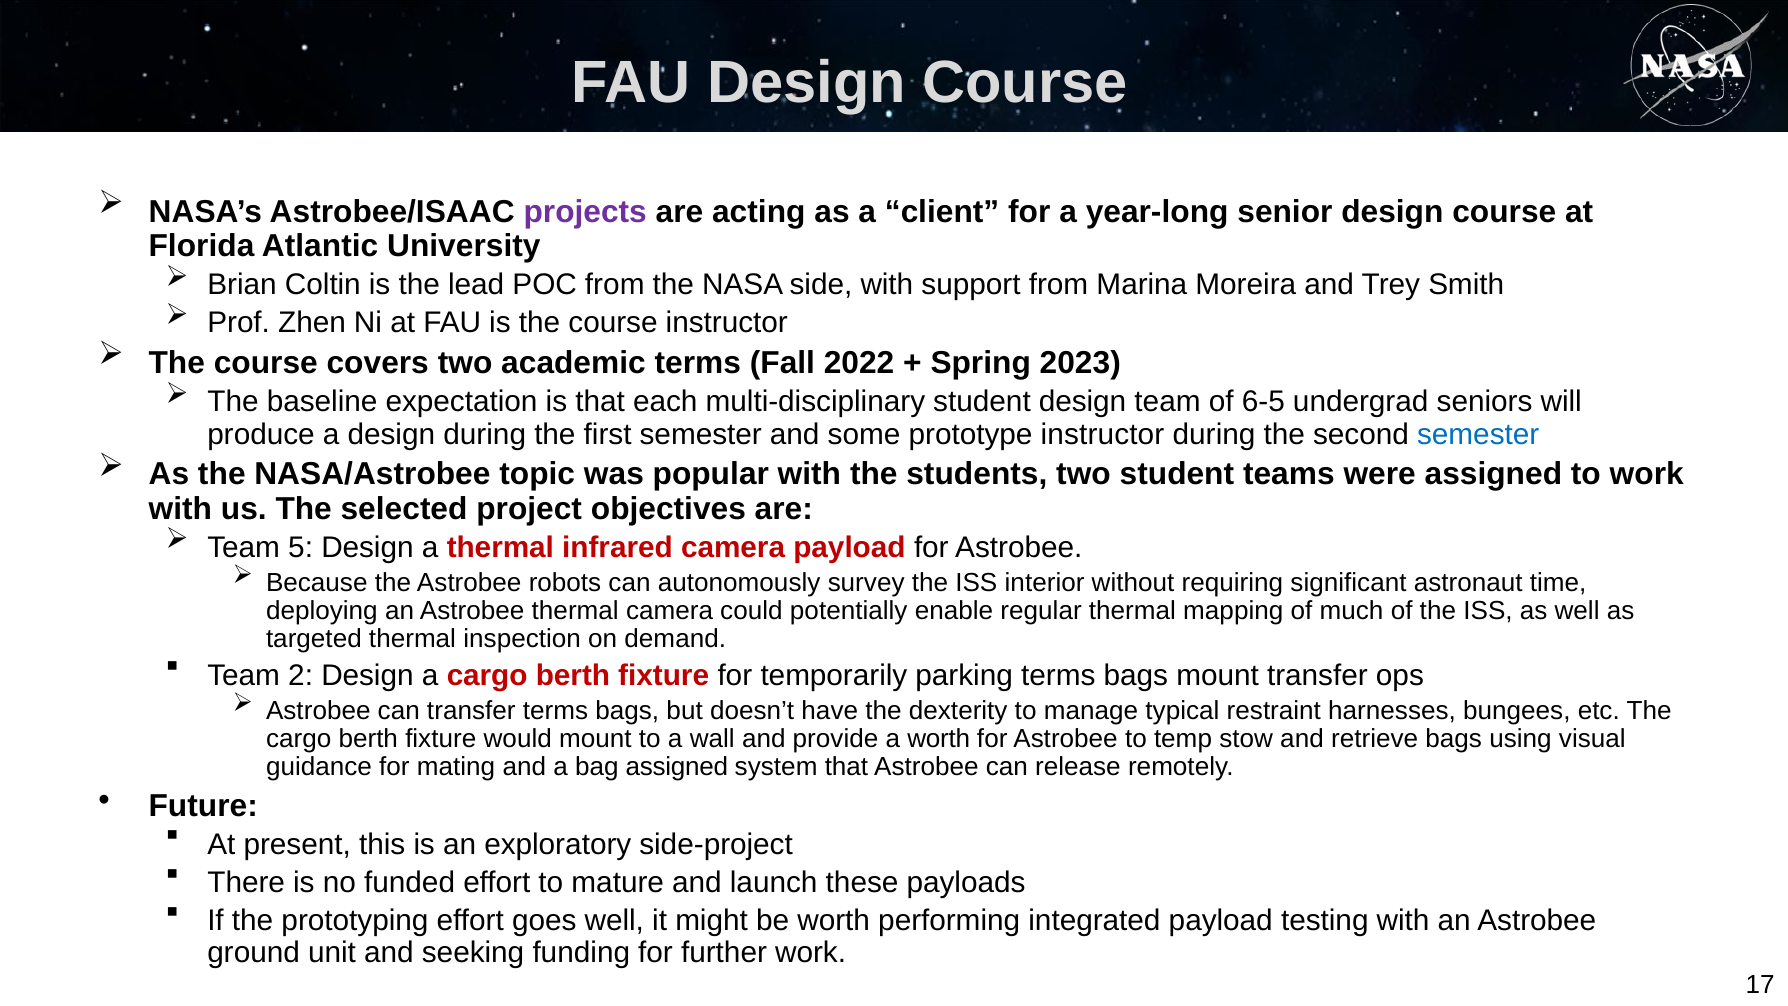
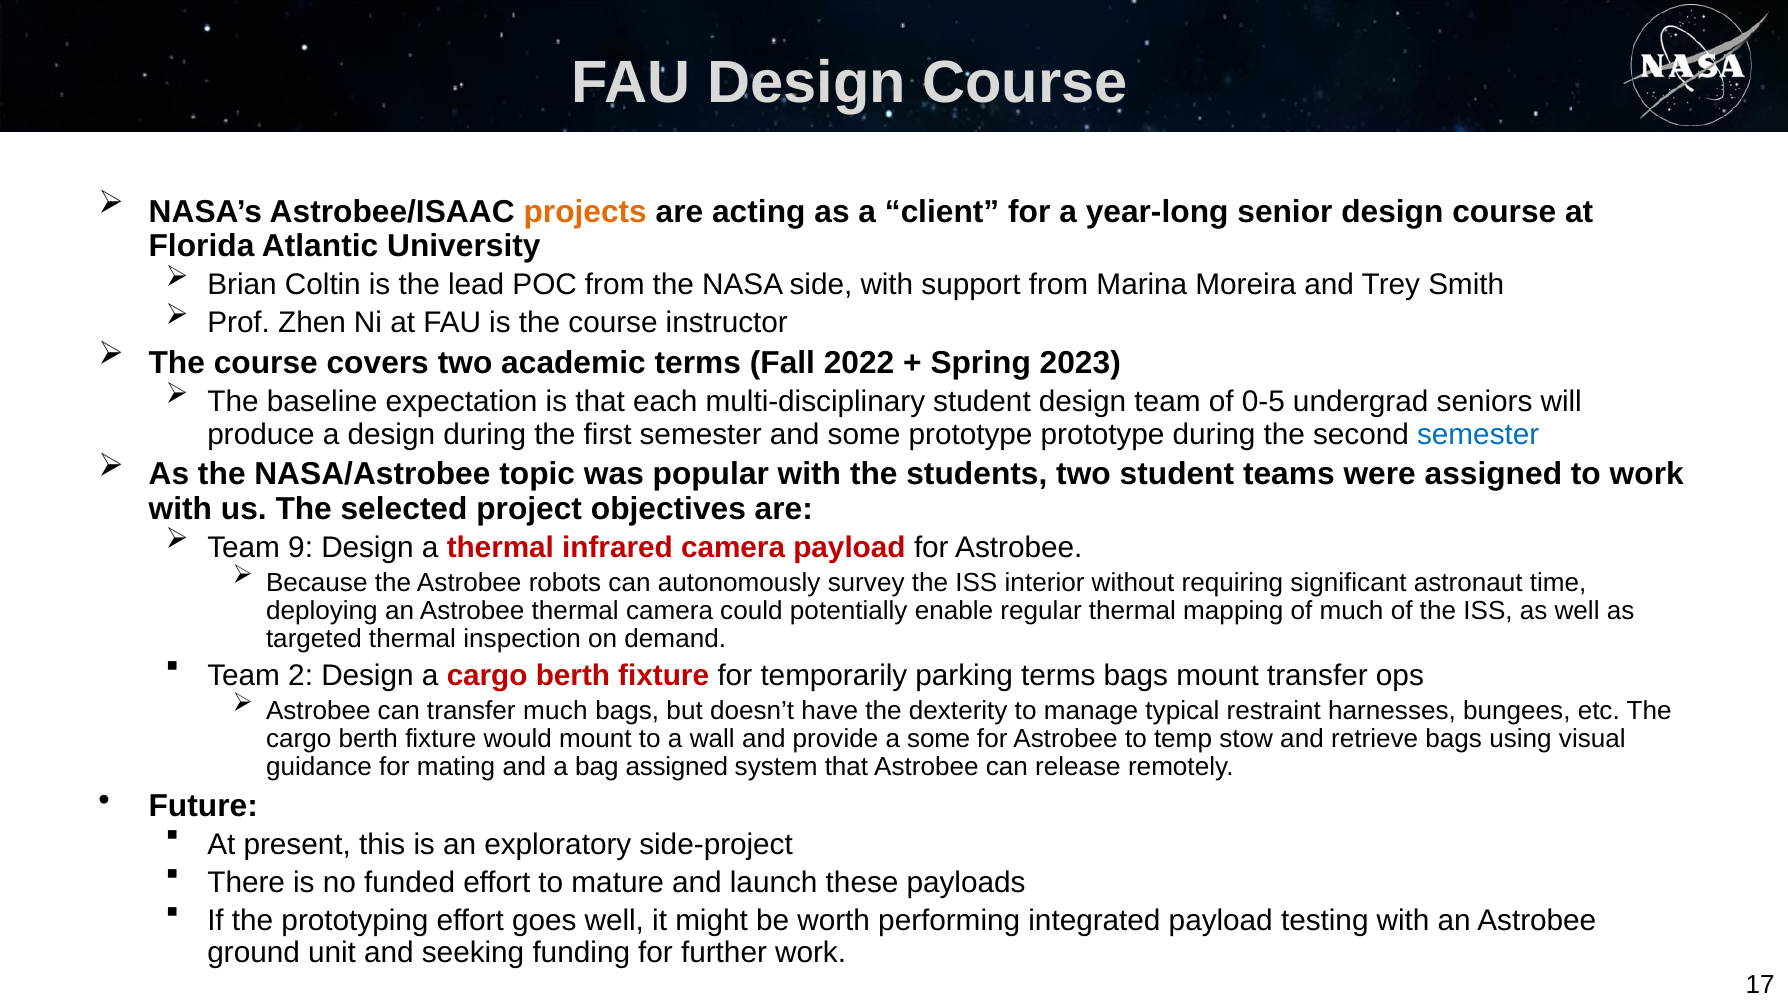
projects colour: purple -> orange
6-5: 6-5 -> 0-5
prototype instructor: instructor -> prototype
5: 5 -> 9
transfer terms: terms -> much
a worth: worth -> some
